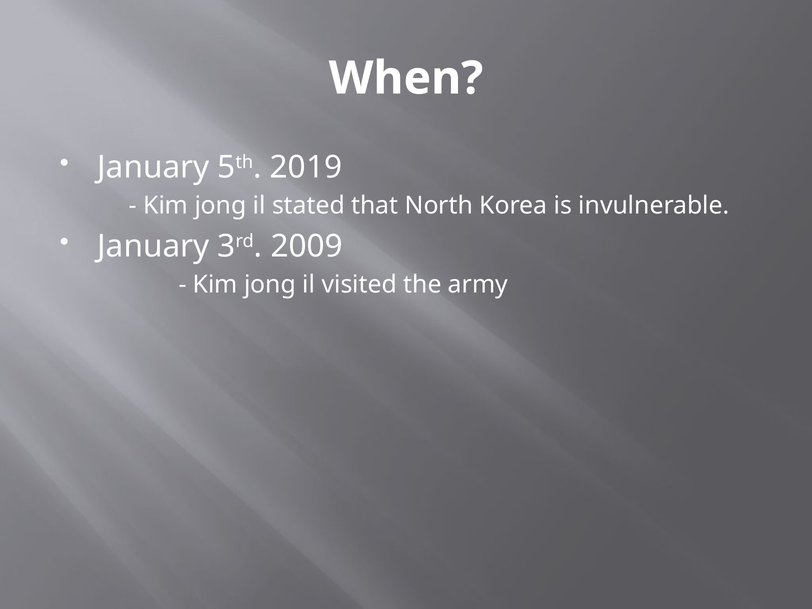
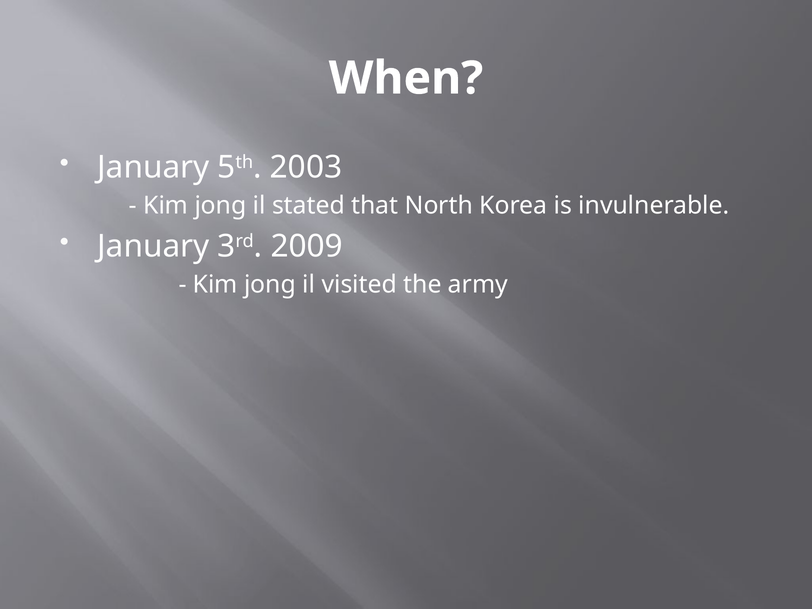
2019: 2019 -> 2003
